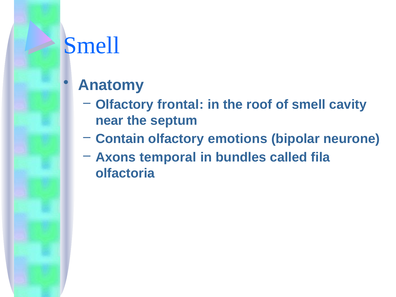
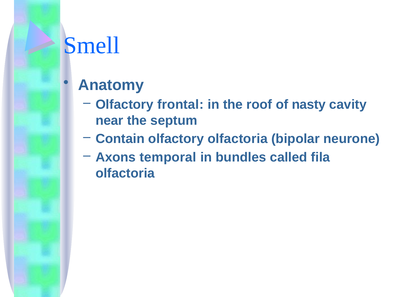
of smell: smell -> nasty
olfactory emotions: emotions -> olfactoria
